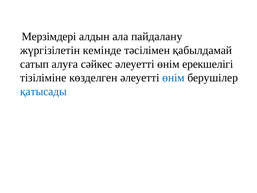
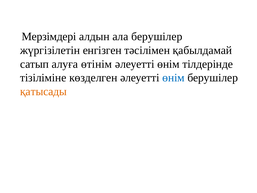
ала пайдалану: пайдалану -> берушілер
кемінде: кемінде -> енгізген
сәйкес: сәйкес -> өтінім
ерекшелігі: ерекшелігі -> тілдерінде
қатысады colour: blue -> orange
